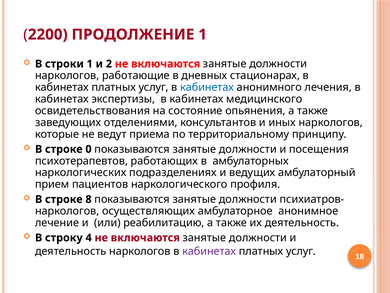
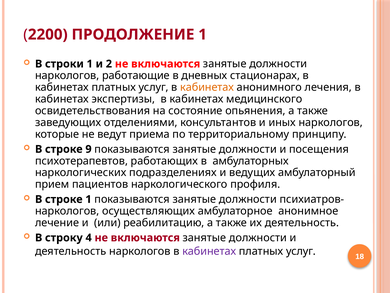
кабинетах at (207, 87) colour: blue -> orange
0: 0 -> 9
строке 8: 8 -> 1
